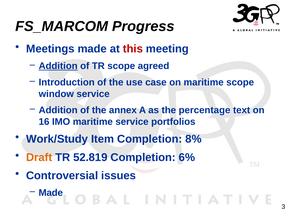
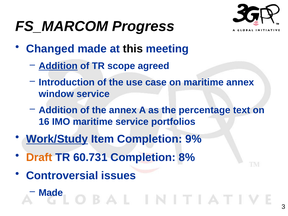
Meetings: Meetings -> Changed
this colour: red -> black
maritime scope: scope -> annex
Work/Study underline: none -> present
8%: 8% -> 9%
52.819: 52.819 -> 60.731
6%: 6% -> 8%
